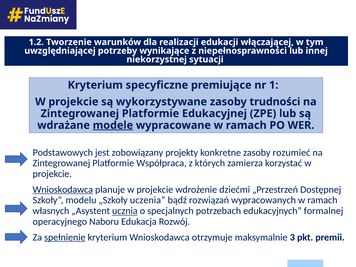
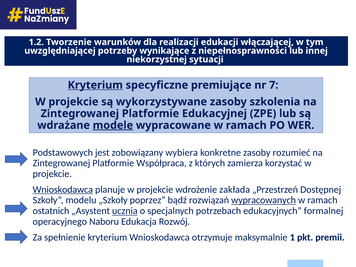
Kryterium at (95, 85) underline: none -> present
1: 1 -> 7
trudności: trudności -> szkolenia
projekty: projekty -> wybiera
dziećmi: dziećmi -> zakłada
uczenia: uczenia -> poprzez
wypracowanych underline: none -> present
własnych: własnych -> ostatnich
spełnienie underline: present -> none
3: 3 -> 1
